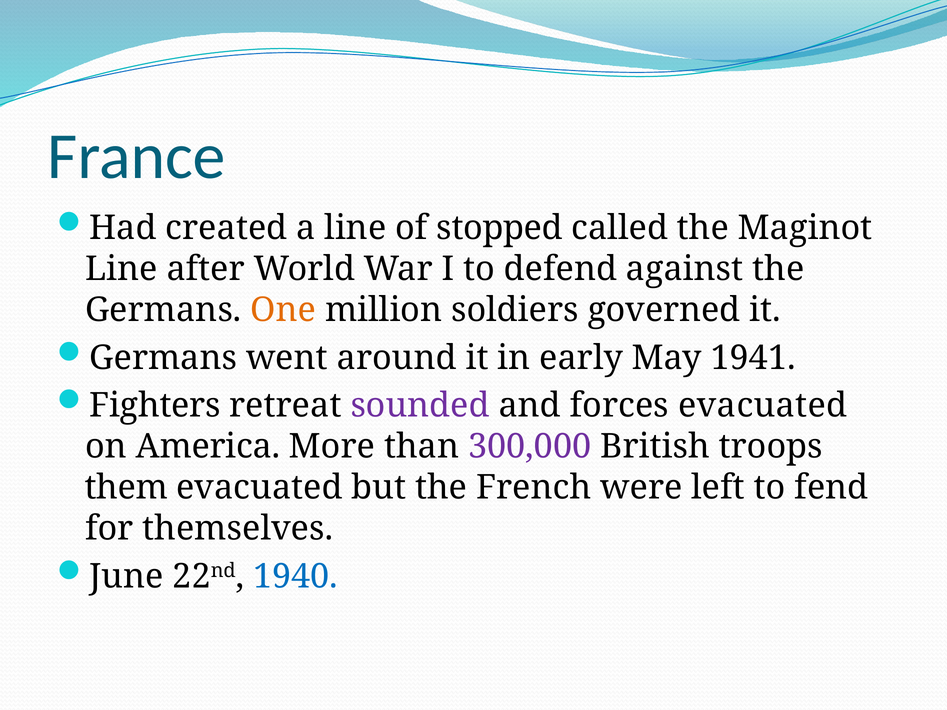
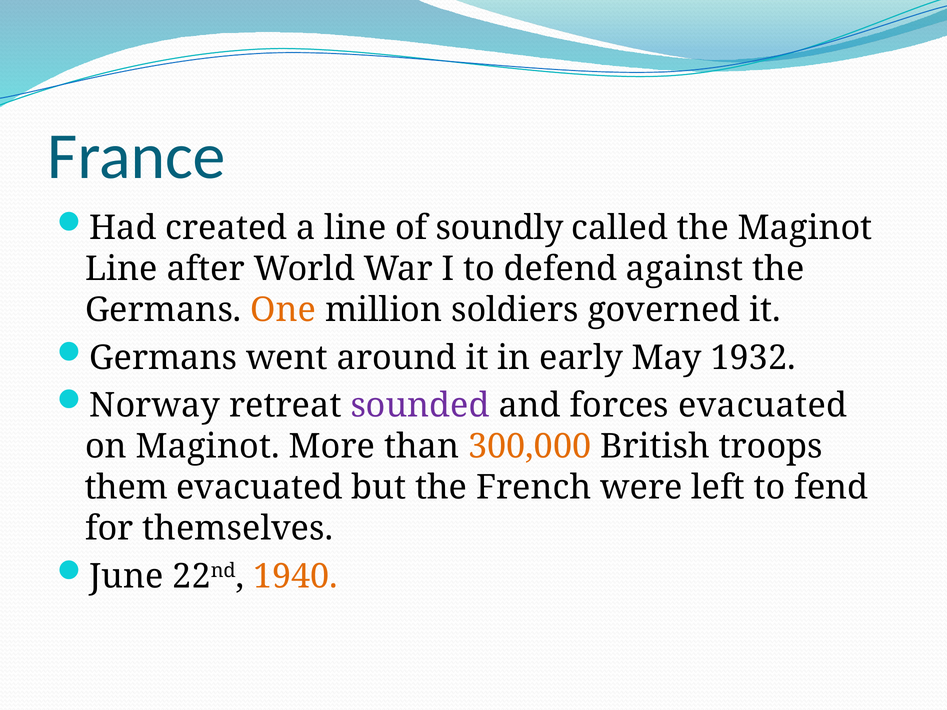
stopped: stopped -> soundly
1941: 1941 -> 1932
Fighters: Fighters -> Norway
on America: America -> Maginot
300,000 colour: purple -> orange
1940 colour: blue -> orange
